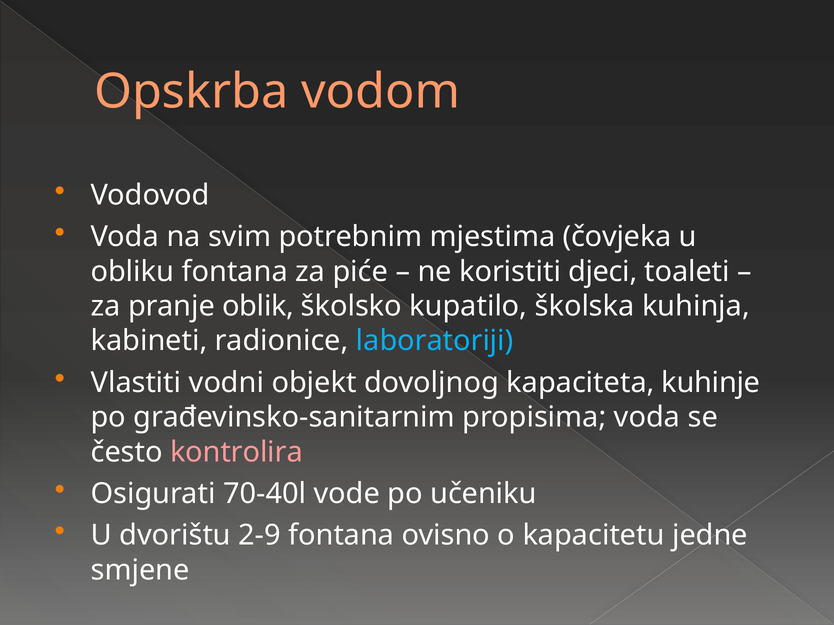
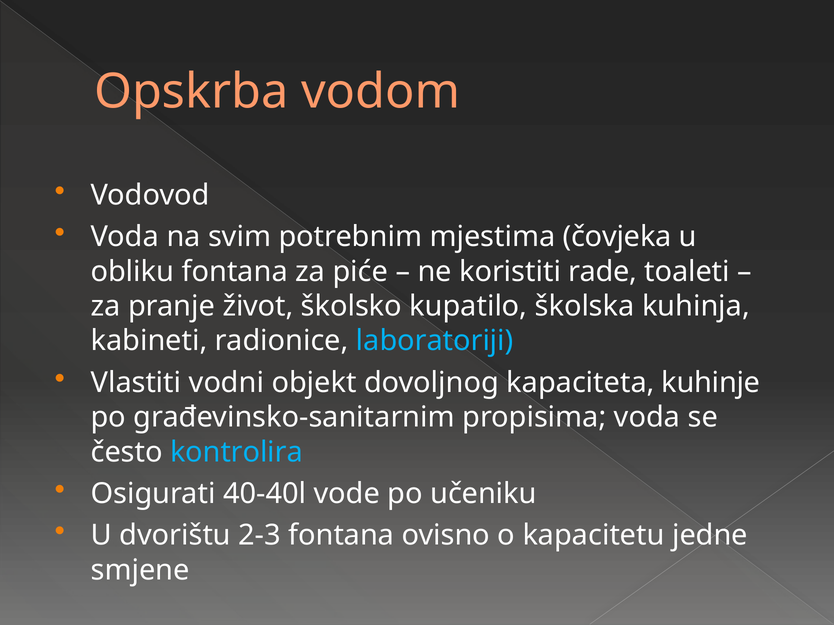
djeci: djeci -> rade
oblik: oblik -> život
kontrolira colour: pink -> light blue
70-40l: 70-40l -> 40-40l
2-9: 2-9 -> 2-3
